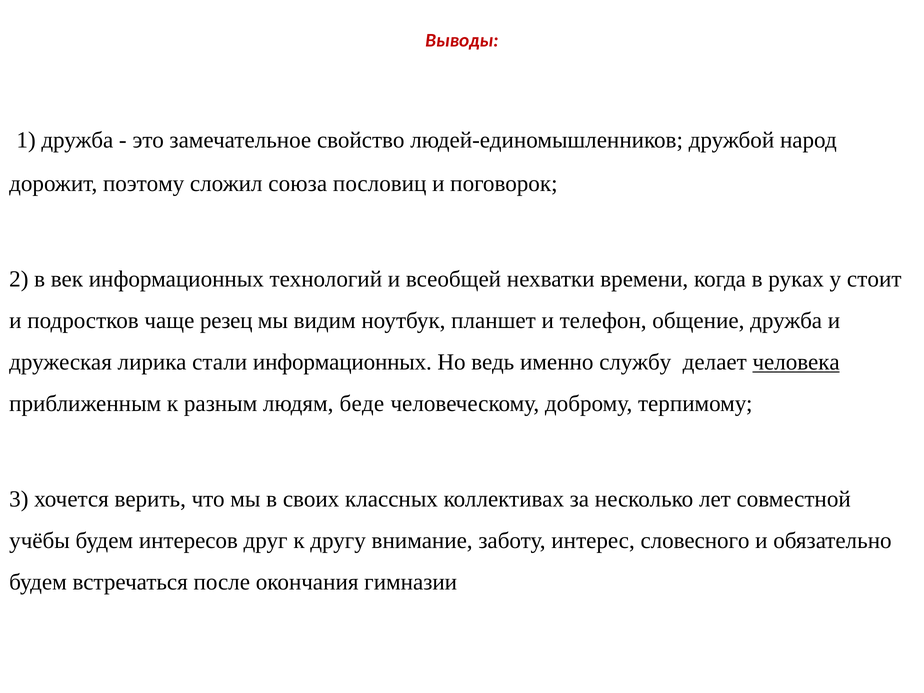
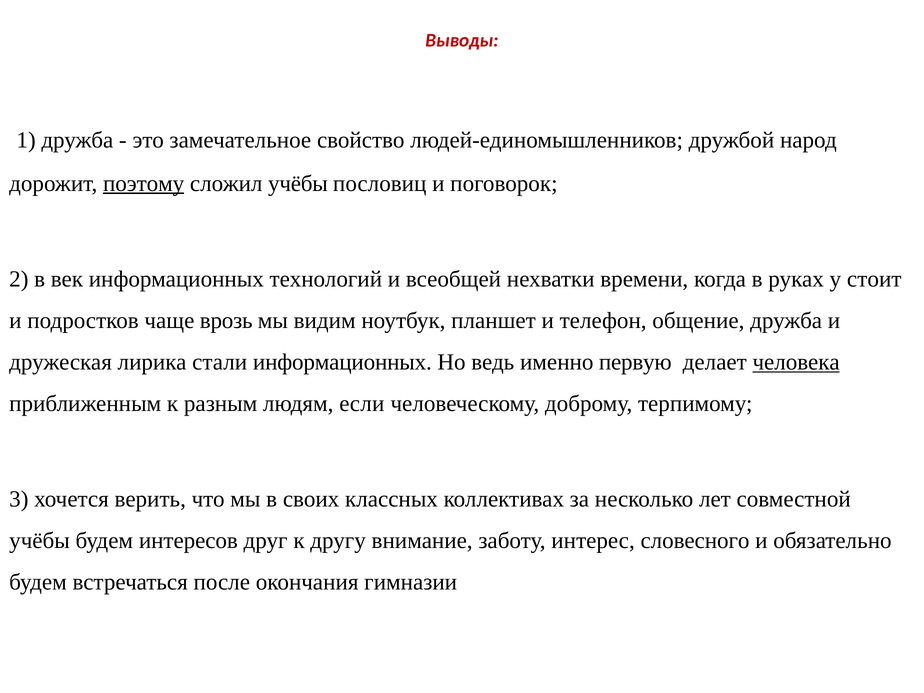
поэтому underline: none -> present
сложил союза: союза -> учёбы
резец: резец -> врозь
службу: службу -> первую
беде: беде -> если
